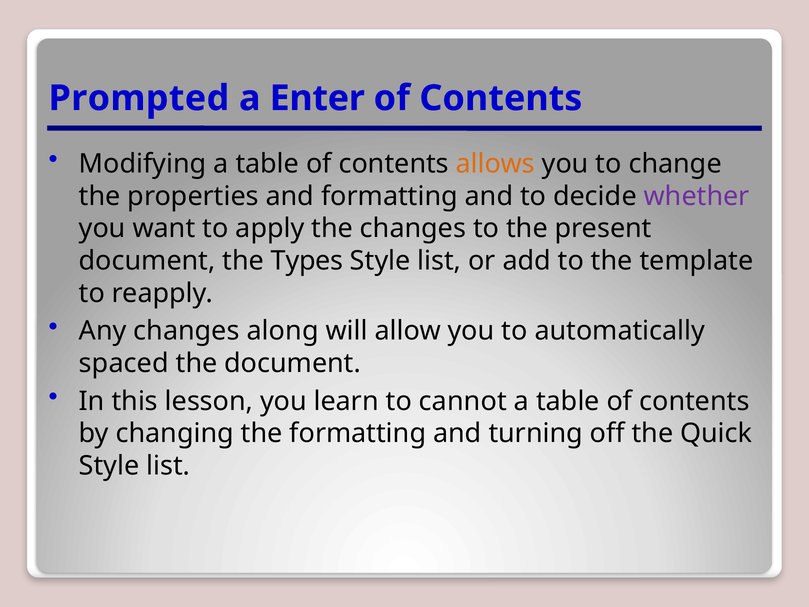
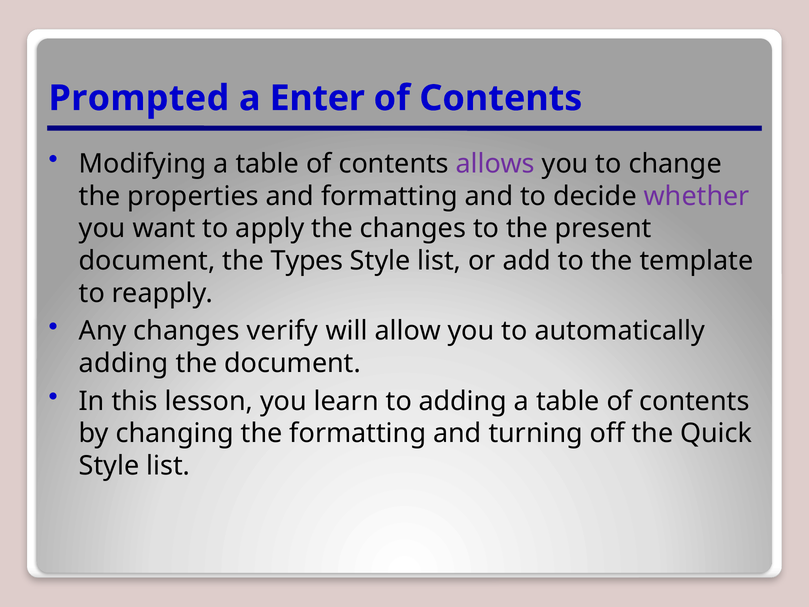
allows colour: orange -> purple
along: along -> verify
spaced at (124, 363): spaced -> adding
to cannot: cannot -> adding
